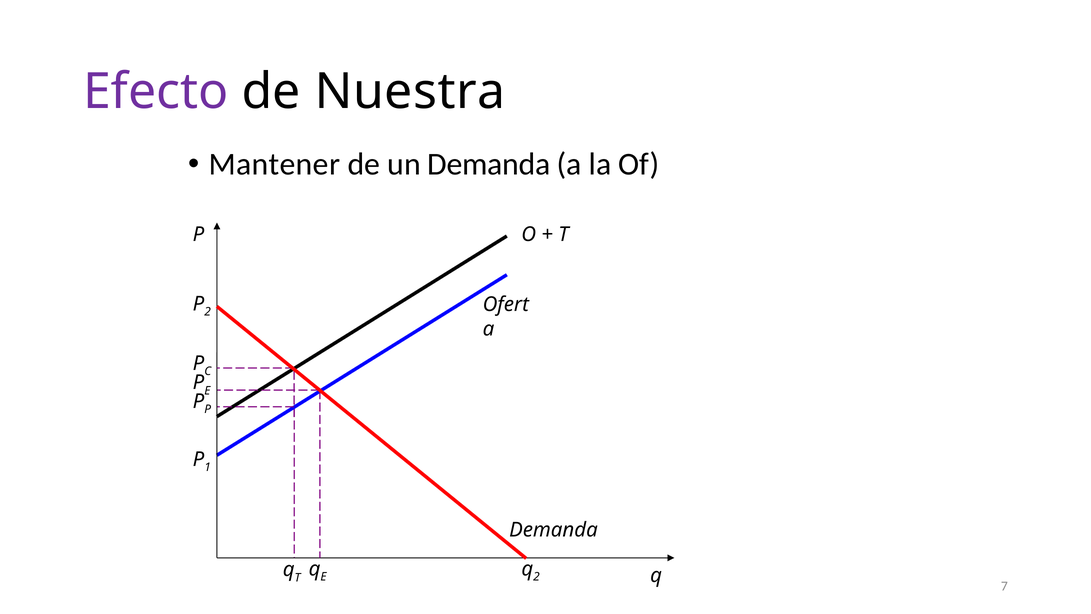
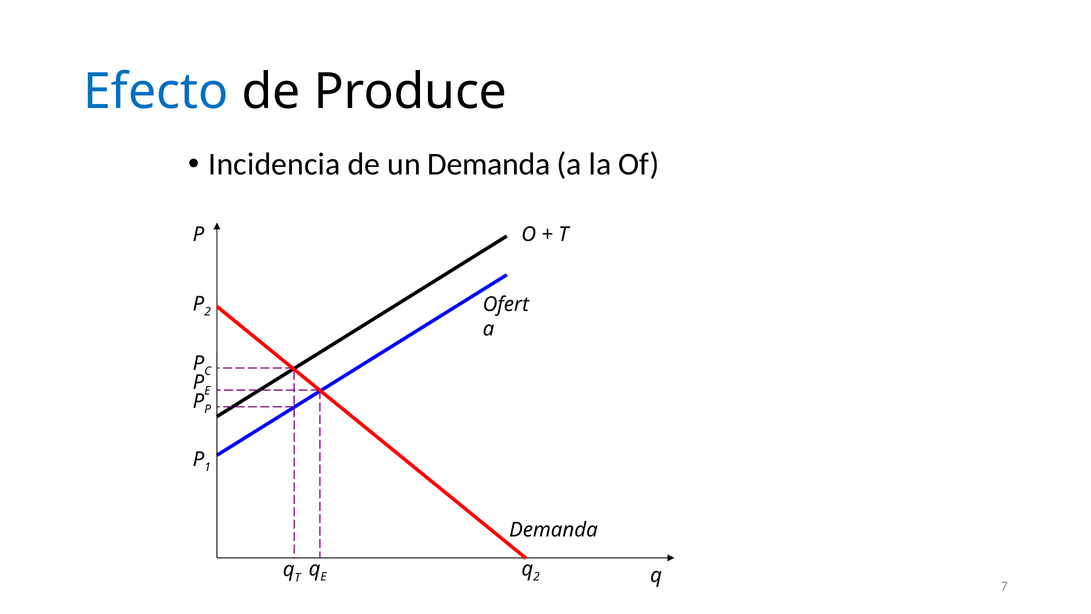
Efecto colour: purple -> blue
Nuestra: Nuestra -> Produce
Mantener: Mantener -> Incidencia
